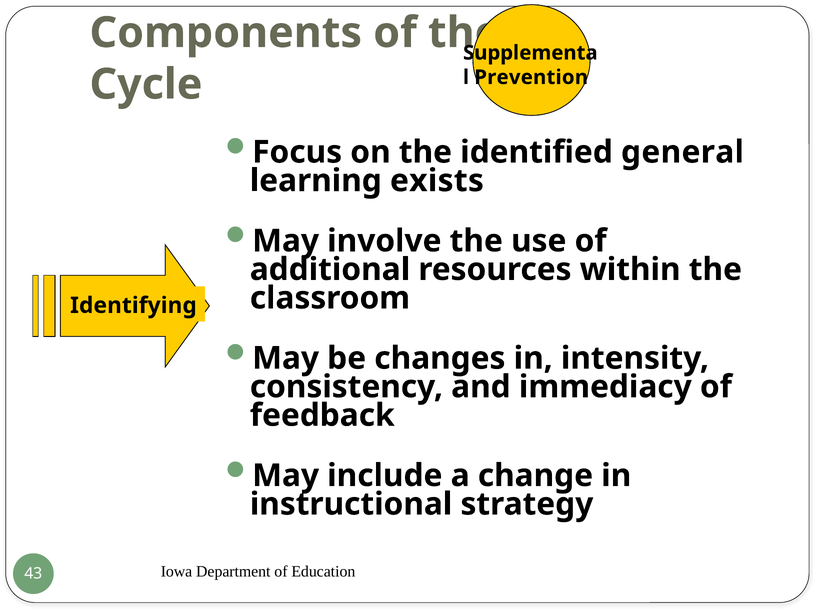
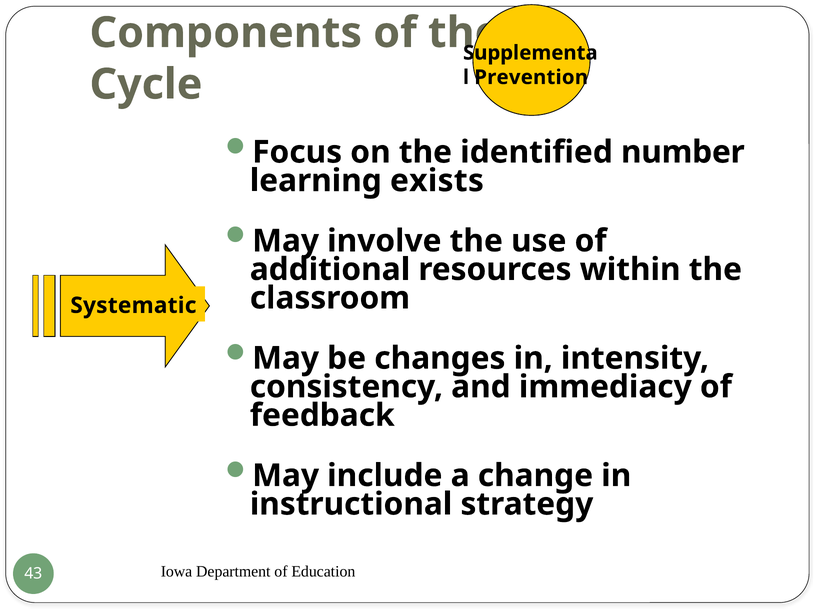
general: general -> number
Identifying: Identifying -> Systematic
